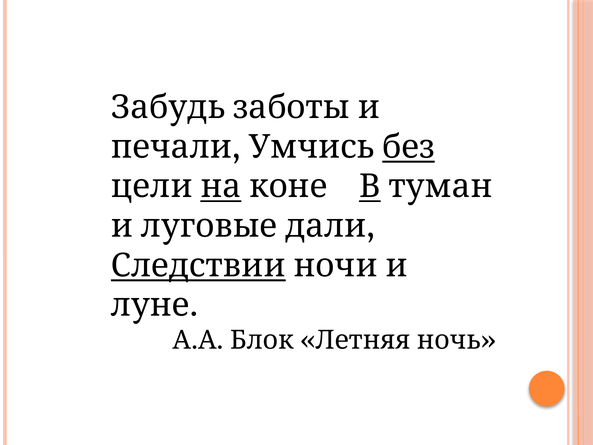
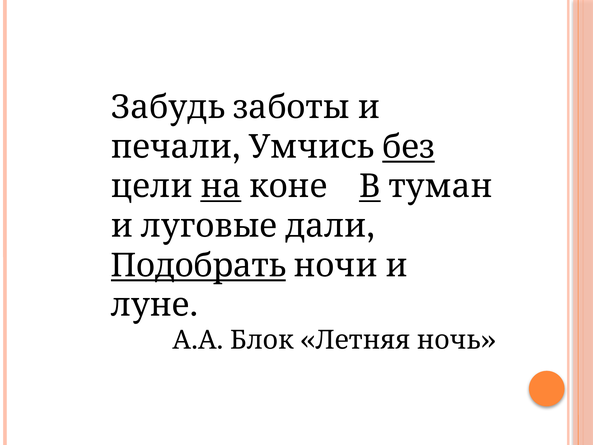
Следствии: Следствии -> Подобрать
